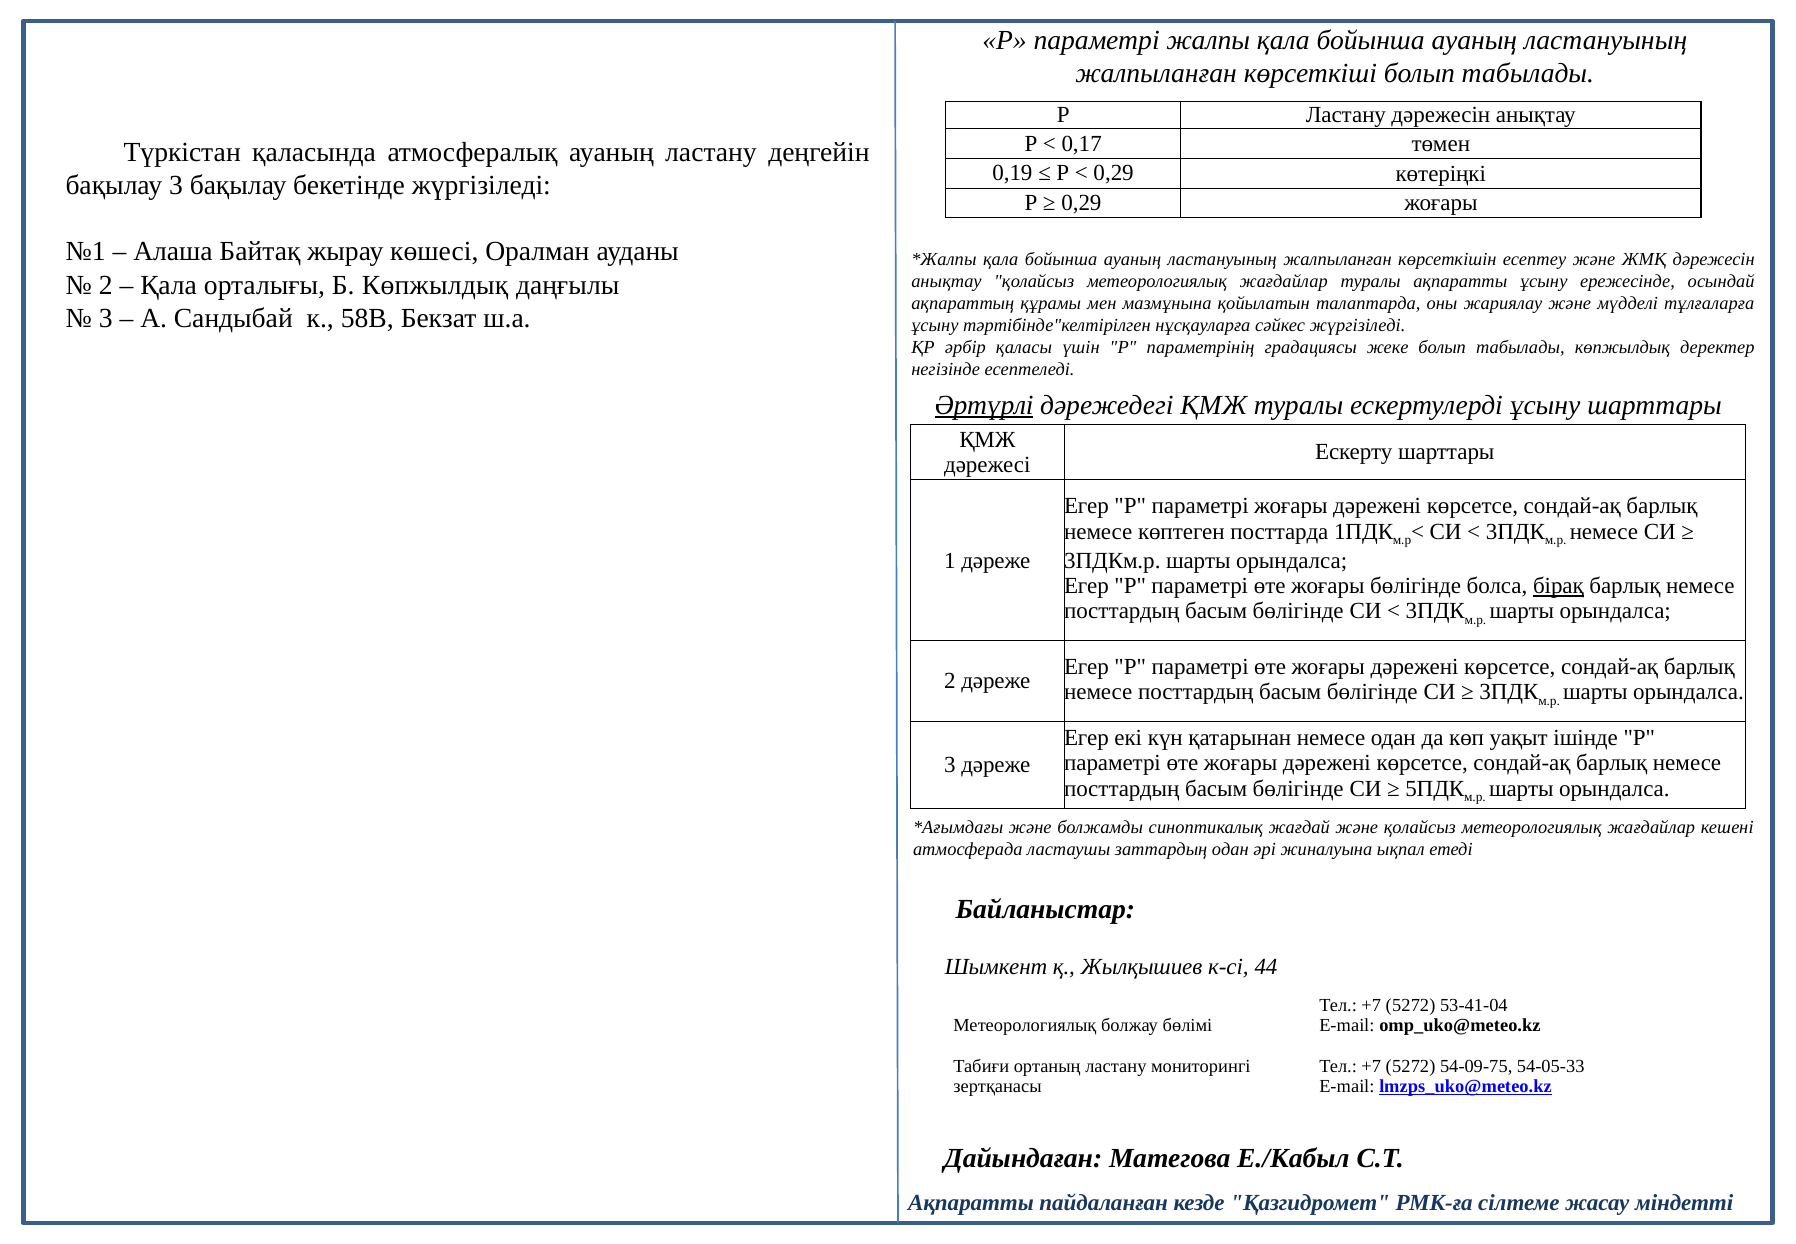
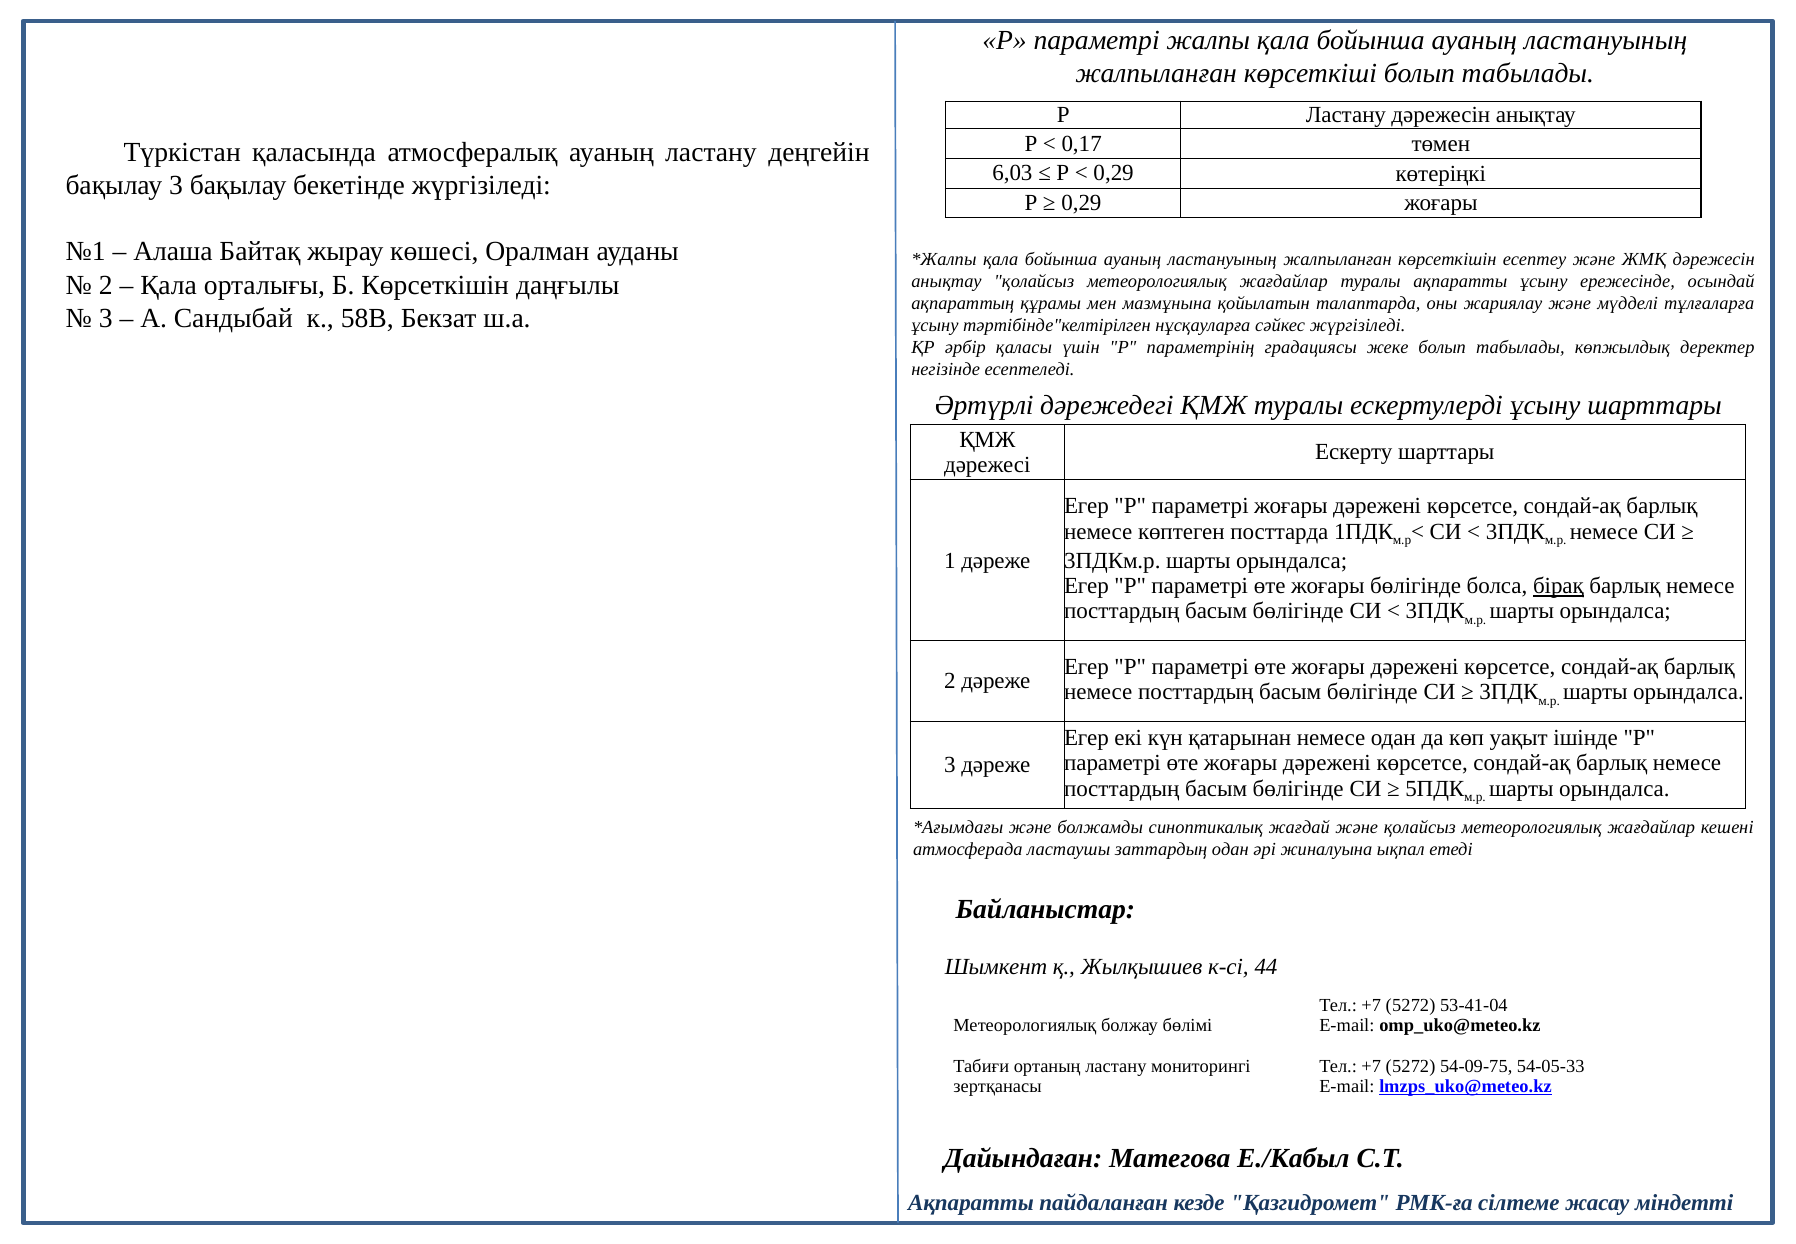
0,19: 0,19 -> 6,03
Б Көпжылдық: Көпжылдық -> Көрсеткішін
Әртүрлі underline: present -> none
